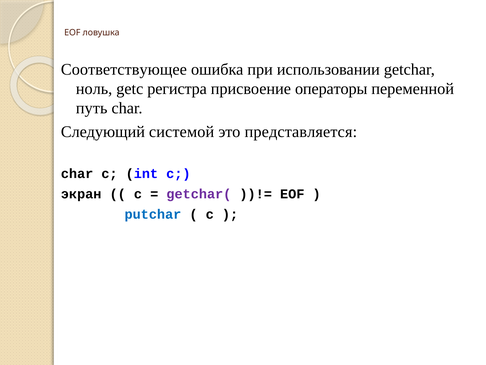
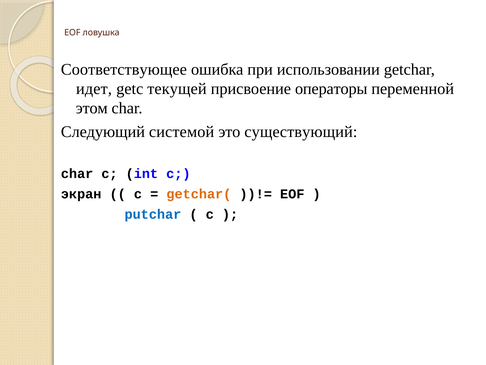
ноль: ноль -> идет
регистра: регистра -> текущей
путь: путь -> этом
представляется: представляется -> существующий
getchar( colour: purple -> orange
